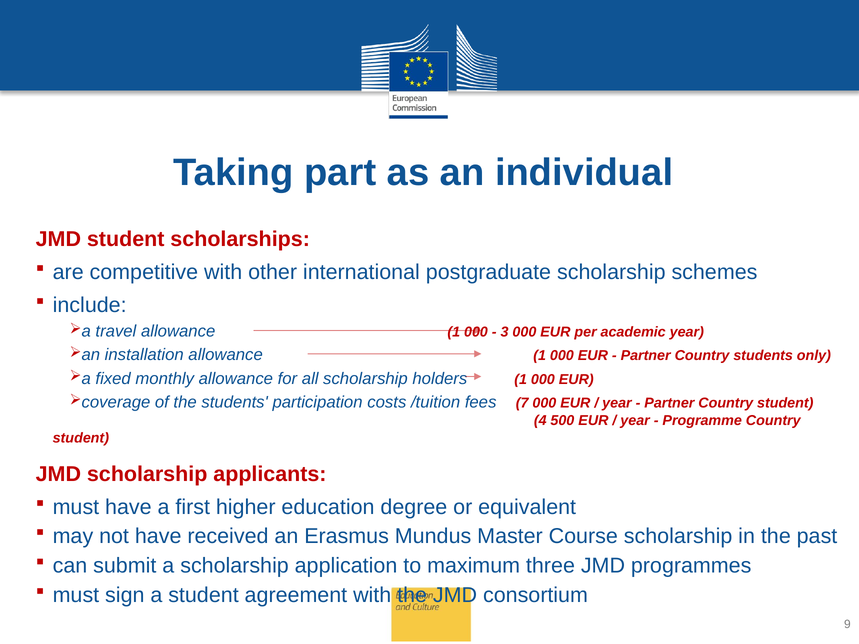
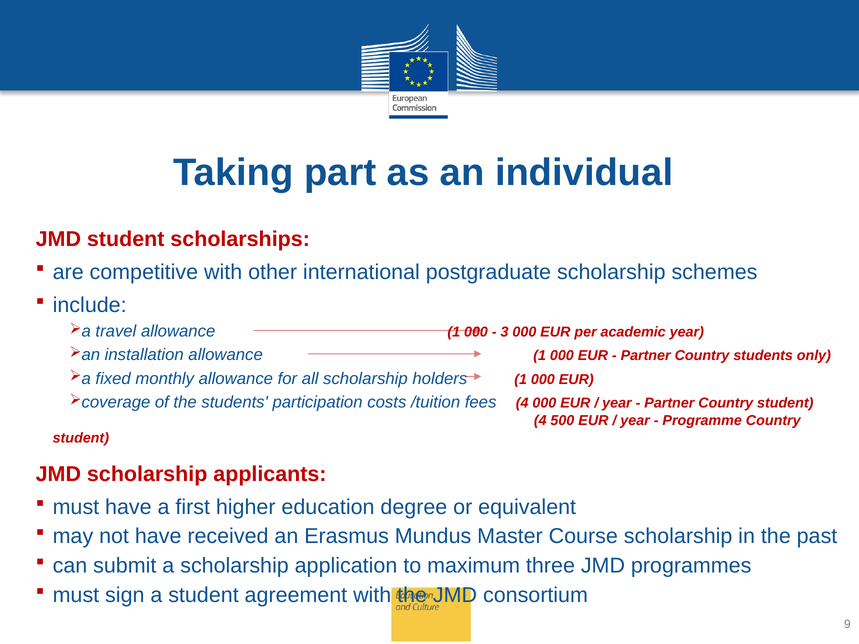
fees 7: 7 -> 4
